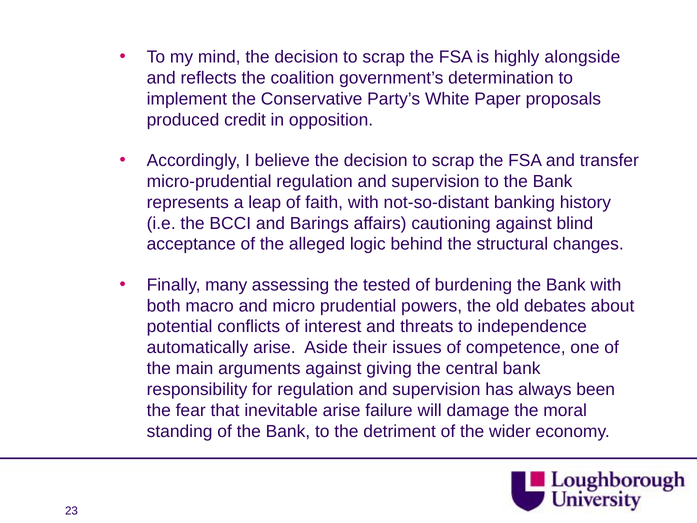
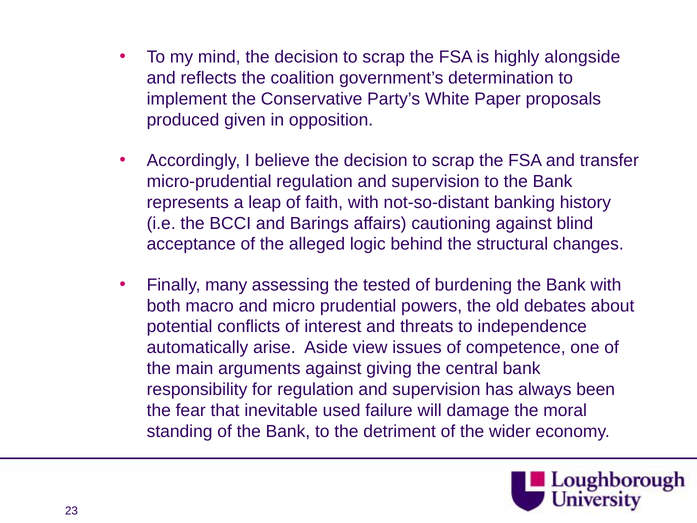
credit: credit -> given
their: their -> view
inevitable arise: arise -> used
